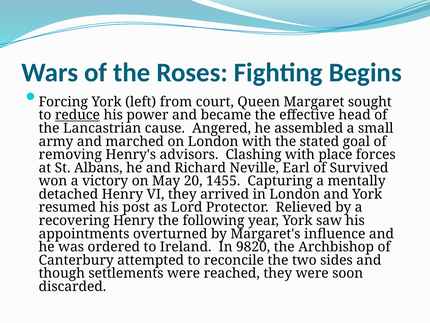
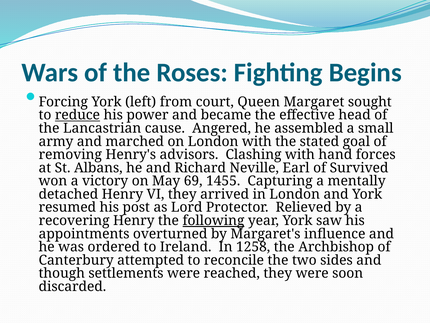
place: place -> hand
20: 20 -> 69
following underline: none -> present
9820: 9820 -> 1258
